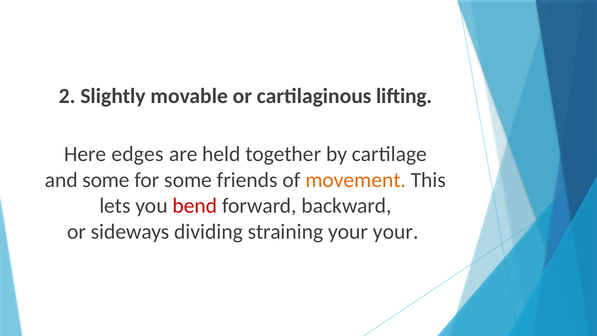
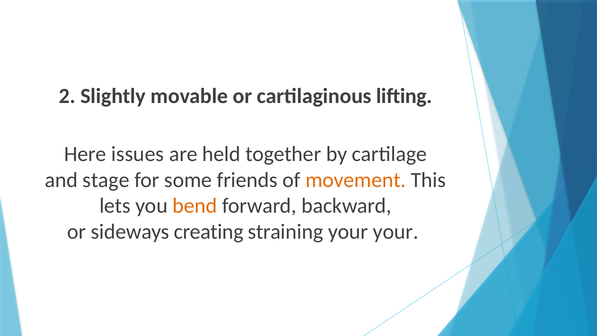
edges: edges -> issues
and some: some -> stage
bend colour: red -> orange
dividing: dividing -> creating
